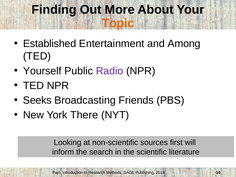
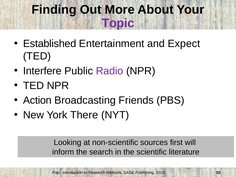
Topic colour: orange -> purple
Among: Among -> Expect
Yourself: Yourself -> Interfere
Seeks: Seeks -> Action
